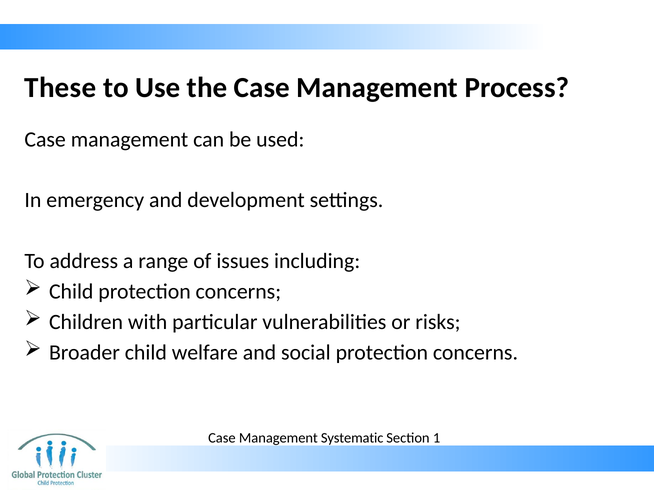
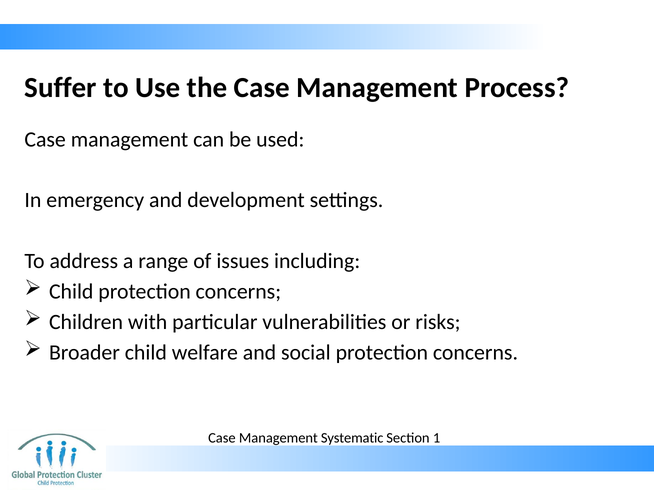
These: These -> Suffer
